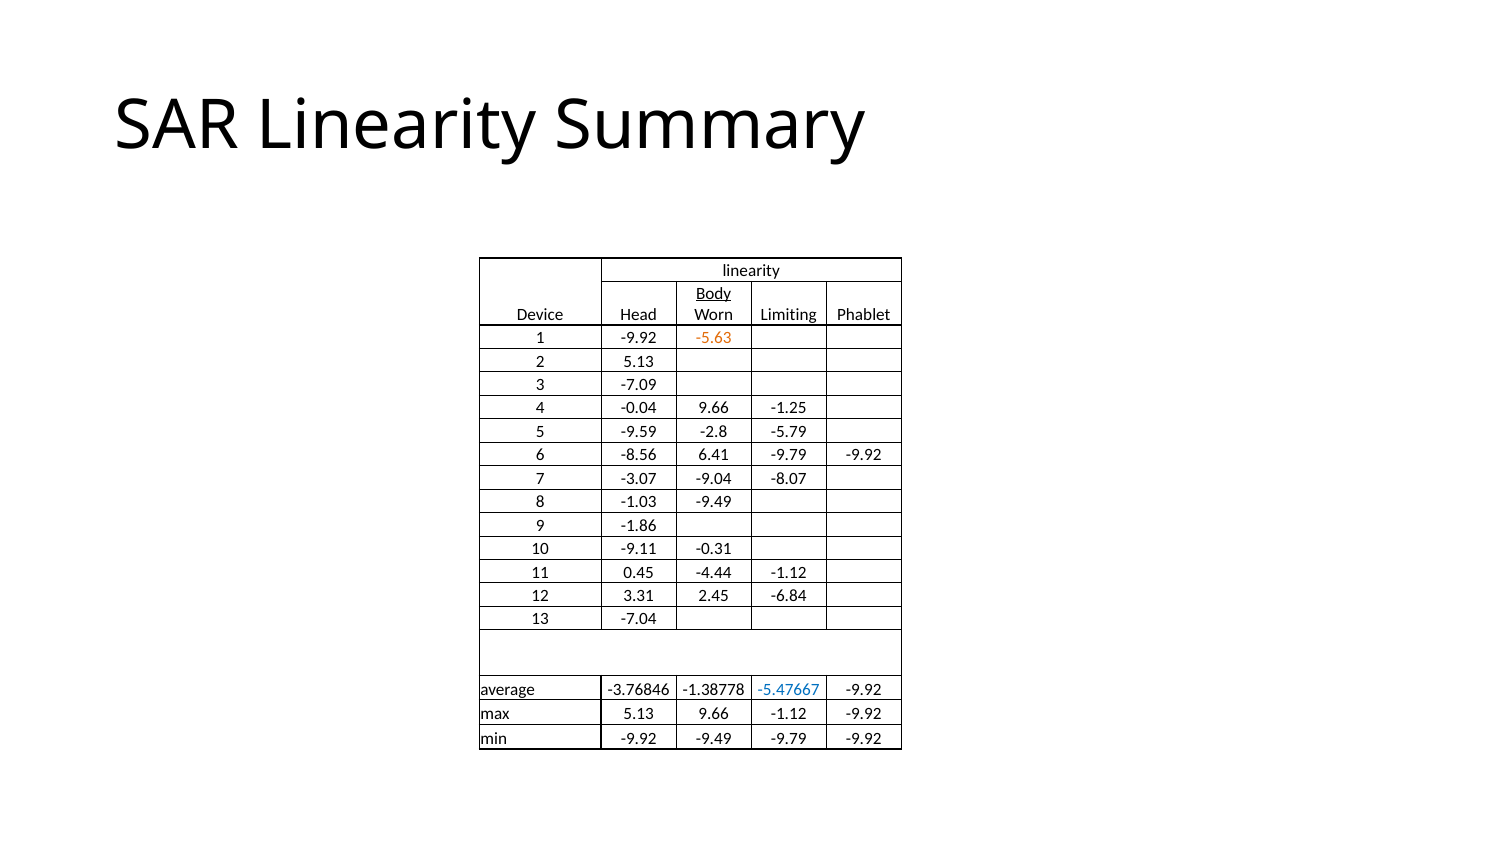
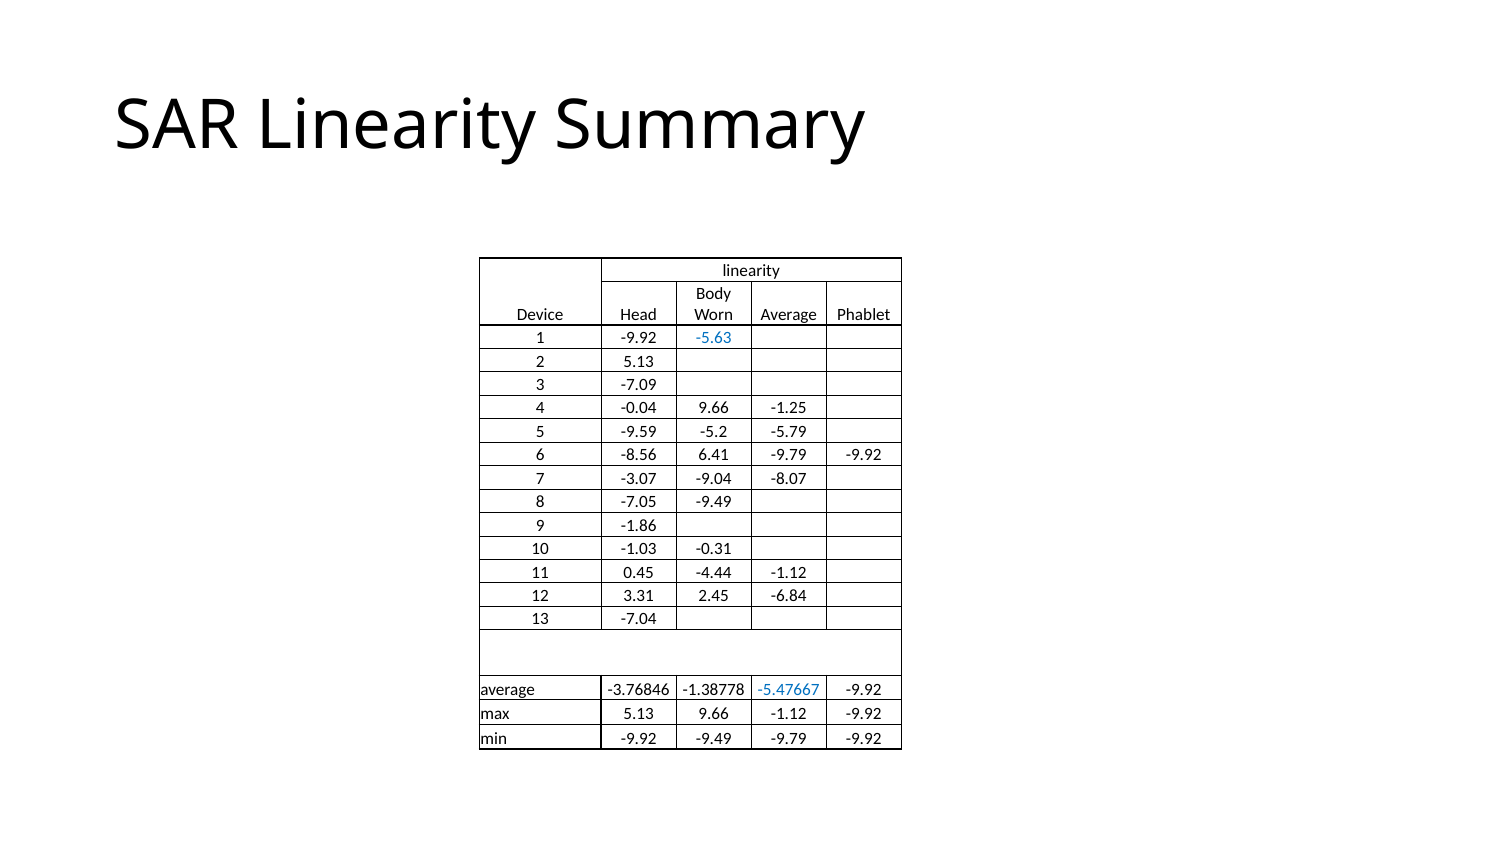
Body underline: present -> none
Worn Limiting: Limiting -> Average
-5.63 colour: orange -> blue
-2.8: -2.8 -> -5.2
-1.03: -1.03 -> -7.05
-9.11: -9.11 -> -1.03
